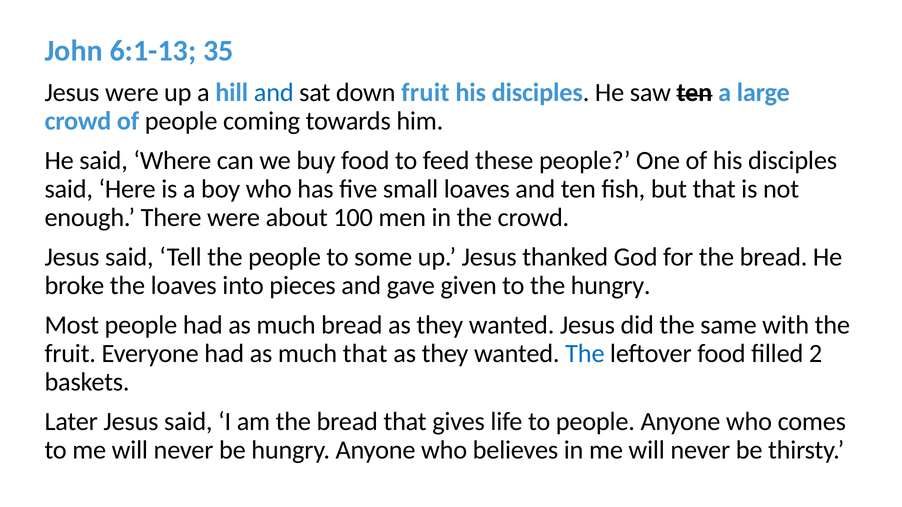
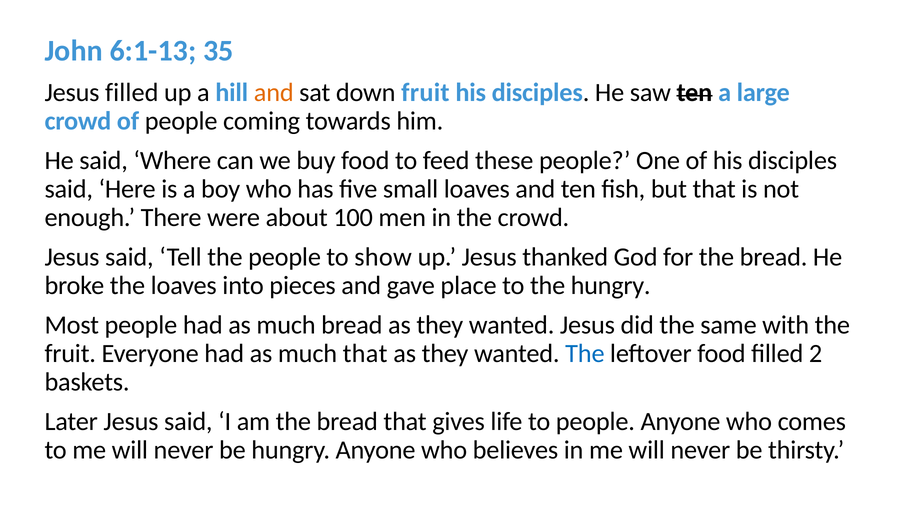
Jesus were: were -> filled
and at (274, 93) colour: blue -> orange
some: some -> show
given: given -> place
